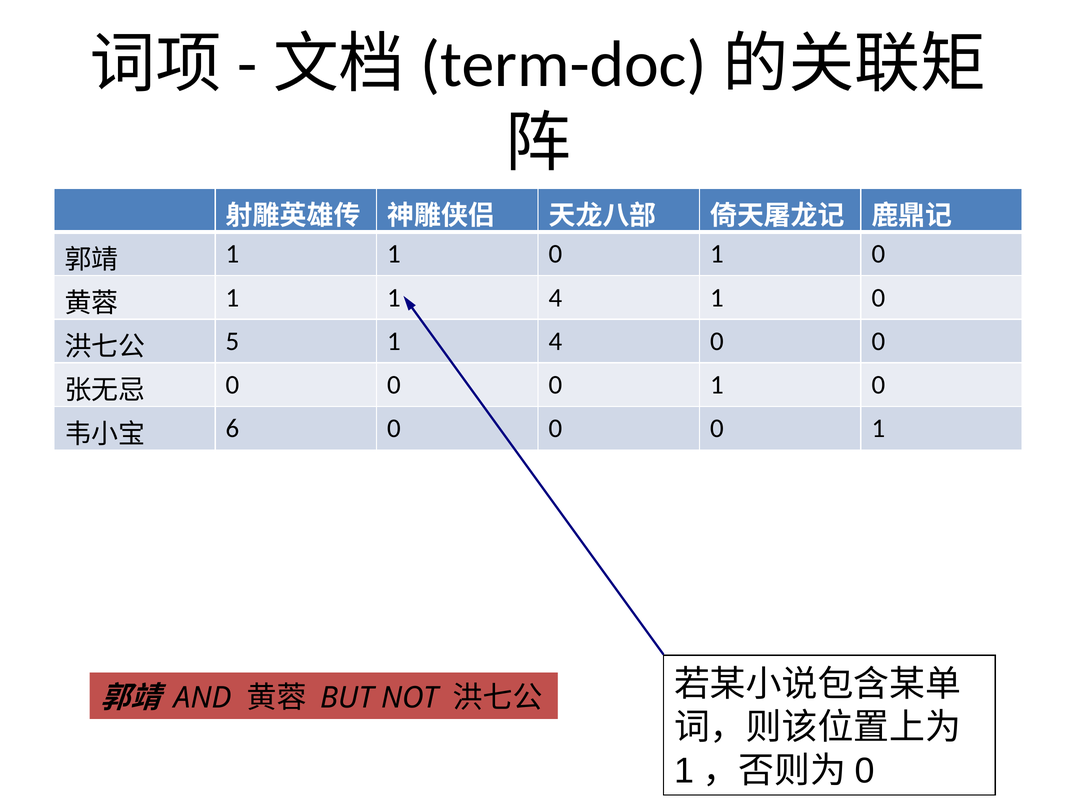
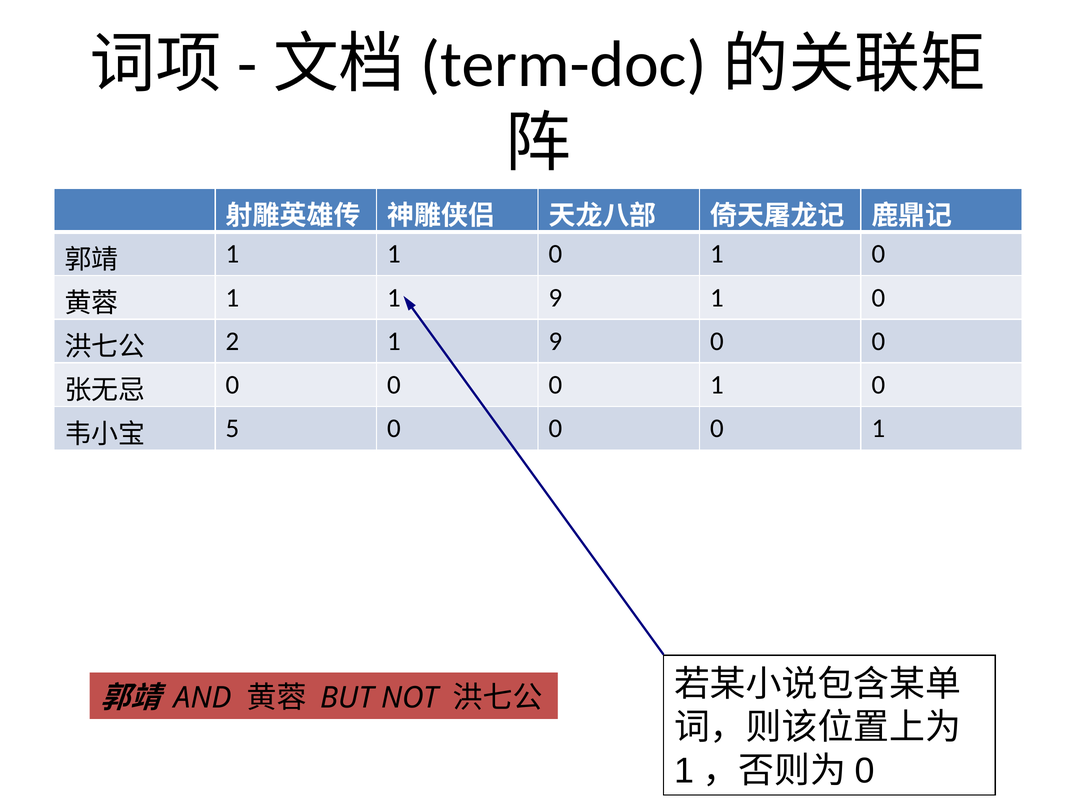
1 1 4: 4 -> 9
5: 5 -> 2
4 at (556, 341): 4 -> 9
6: 6 -> 5
